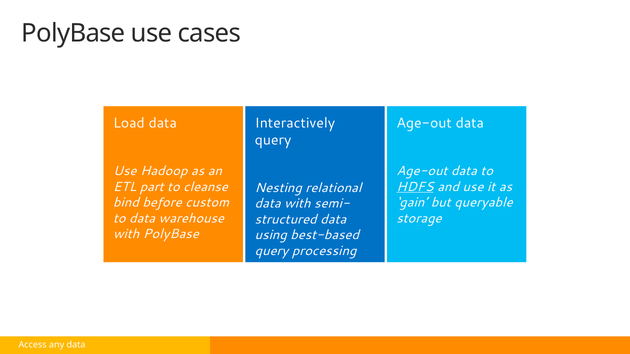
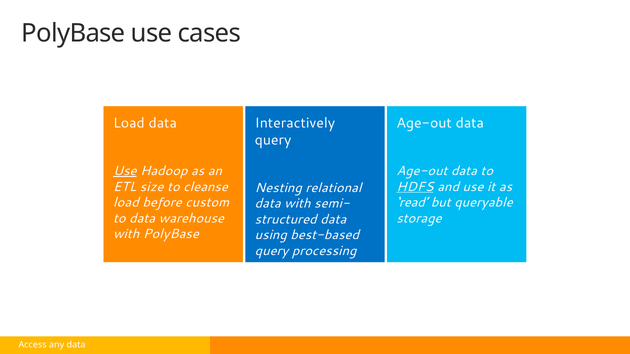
Use at (125, 171) underline: none -> present
part: part -> size
bind at (126, 203): bind -> load
gain: gain -> read
